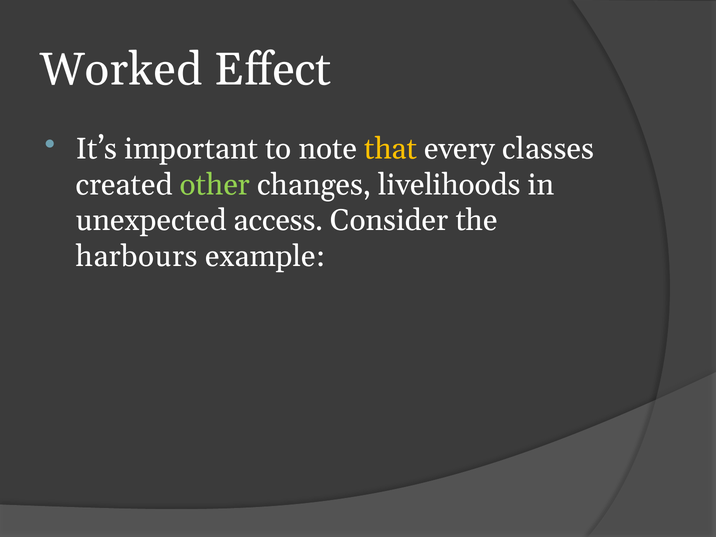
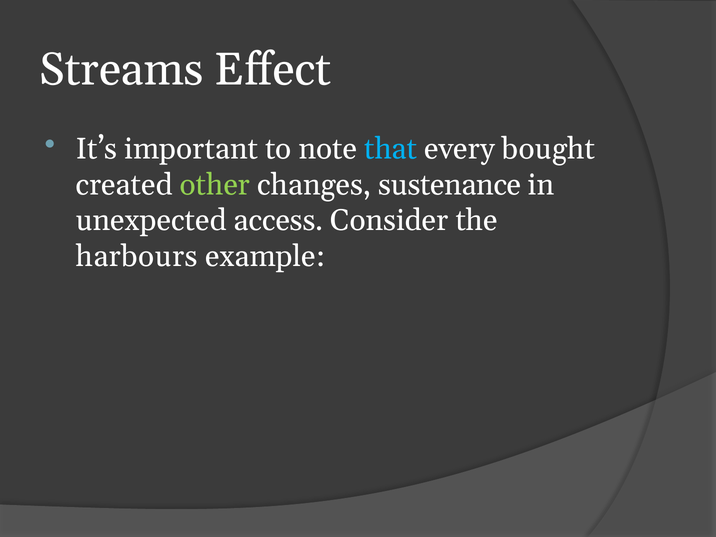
Worked: Worked -> Streams
that colour: yellow -> light blue
classes: classes -> bought
livelihoods: livelihoods -> sustenance
